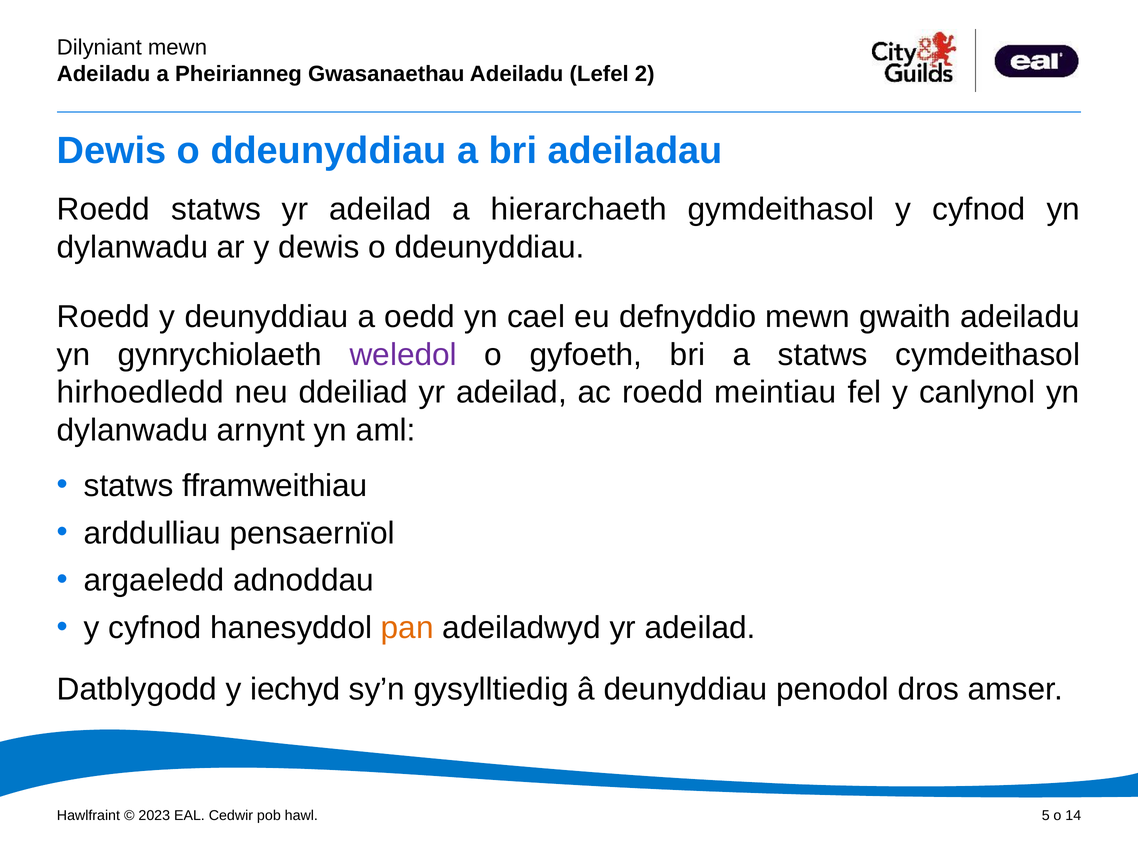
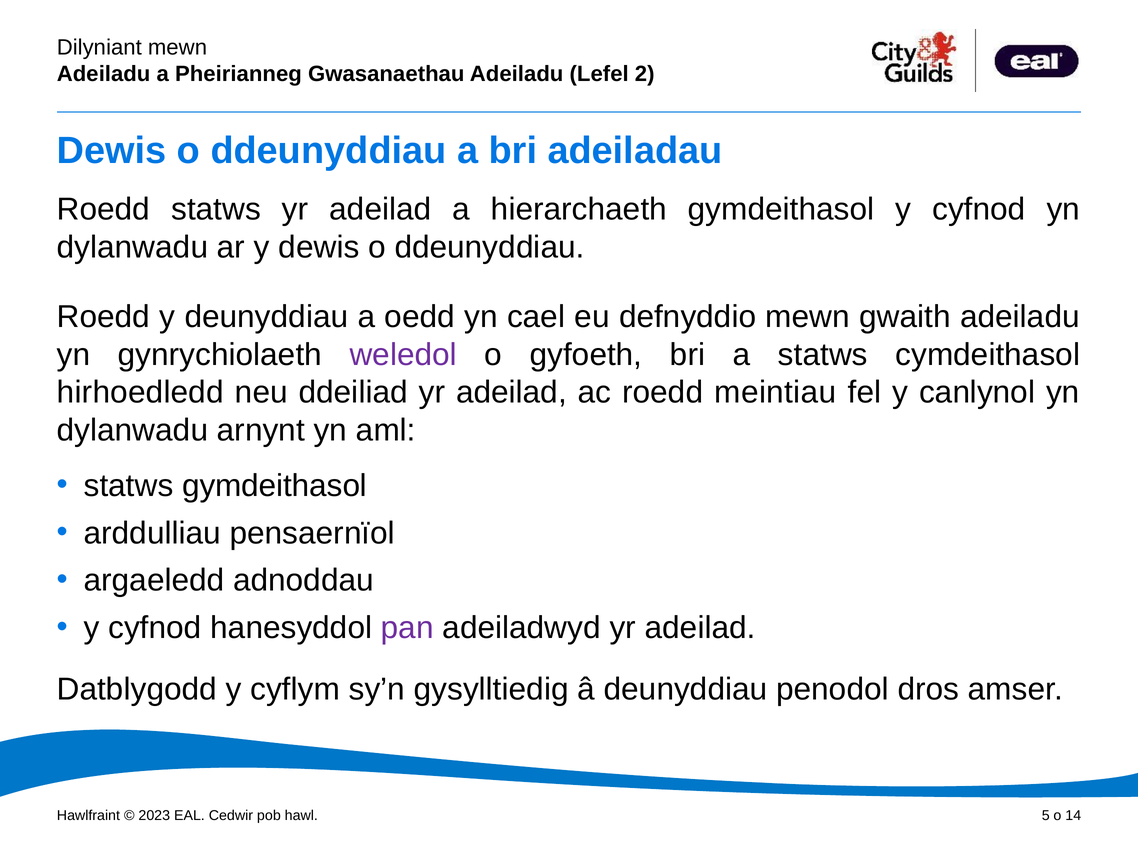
statws fframweithiau: fframweithiau -> gymdeithasol
pan colour: orange -> purple
iechyd: iechyd -> cyflym
